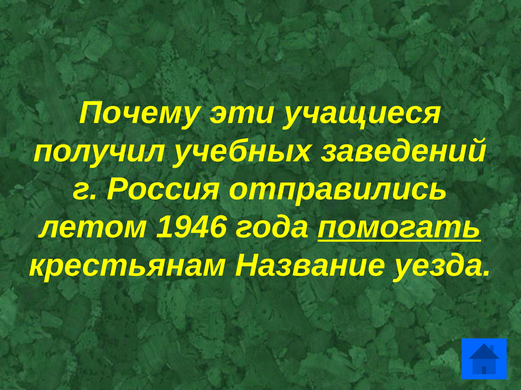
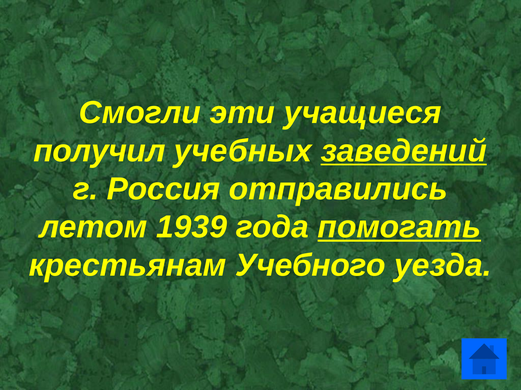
Почему: Почему -> Смогли
заведений underline: none -> present
1946: 1946 -> 1939
Название: Название -> Учебного
